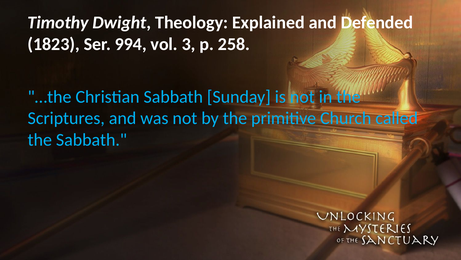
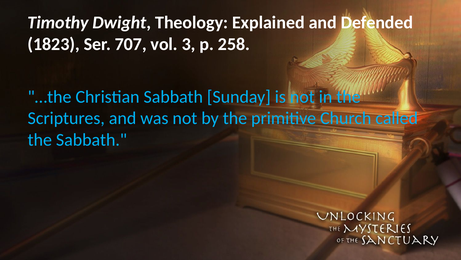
994: 994 -> 707
